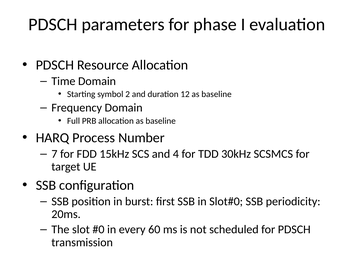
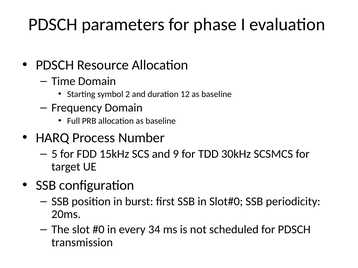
7: 7 -> 5
4: 4 -> 9
60: 60 -> 34
